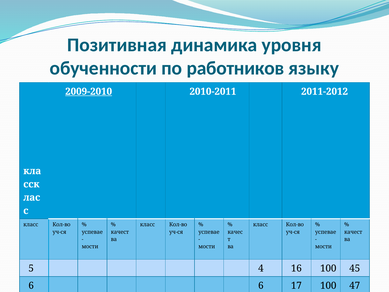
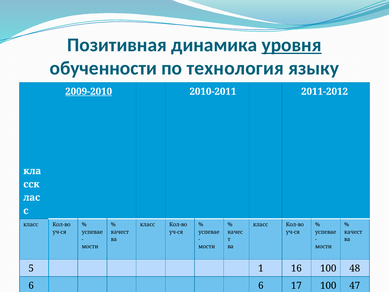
уровня underline: none -> present
работников: работников -> технология
4: 4 -> 1
16 100 45: 45 -> 48
